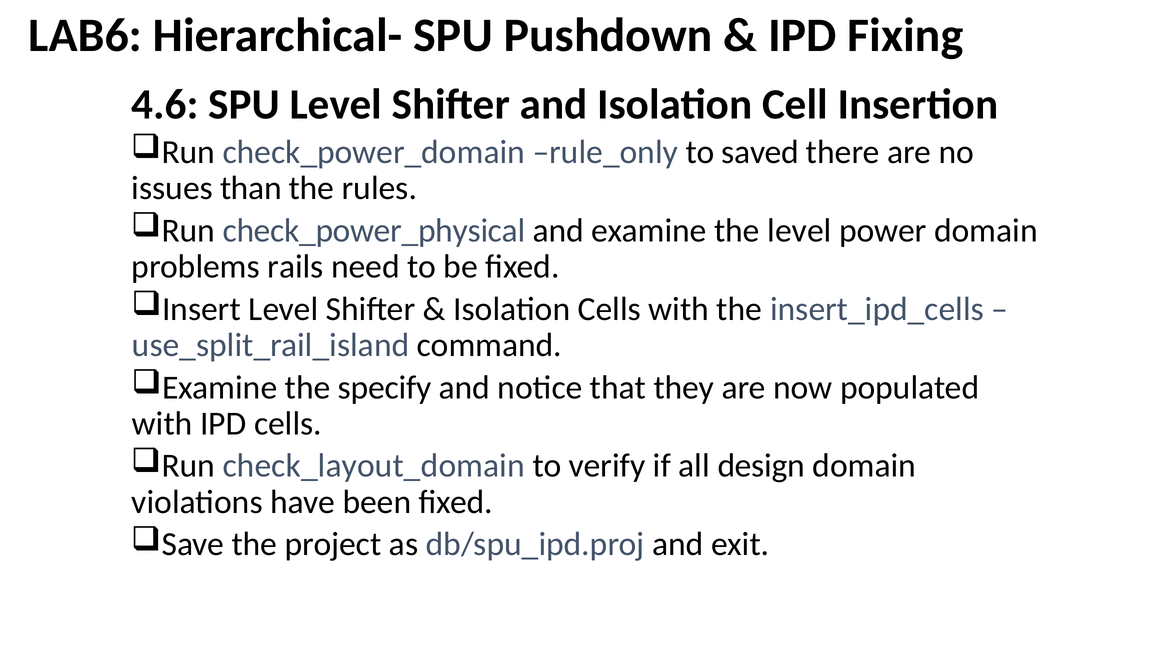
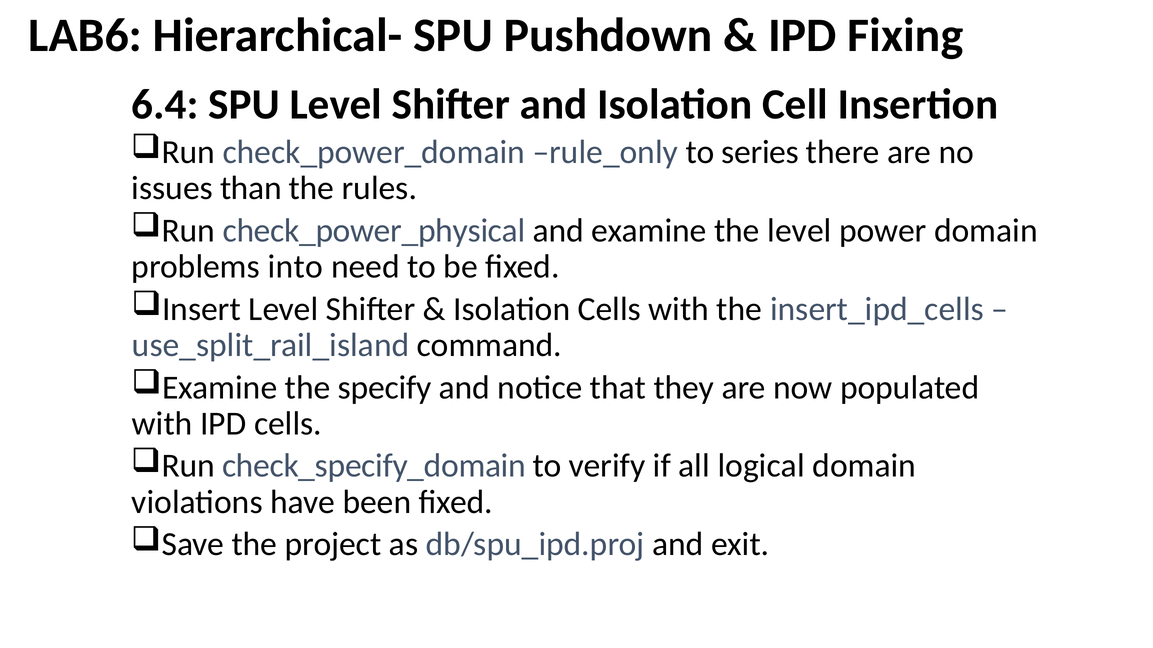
4.6: 4.6 -> 6.4
saved: saved -> series
rails: rails -> into
check_layout_domain: check_layout_domain -> check_specify_domain
design: design -> logical
